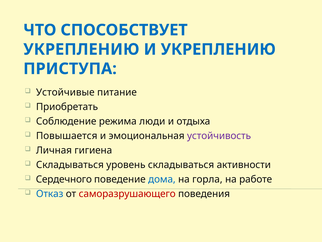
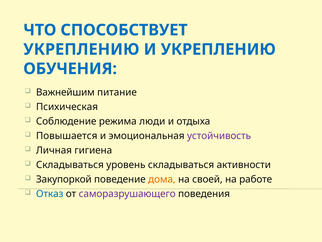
ПРИСТУПА: ПРИСТУПА -> ОБУЧЕНИЯ
Устойчивые: Устойчивые -> Важнейшим
Приобретать: Приобретать -> Психическая
Сердечного: Сердечного -> Закупоркой
дома colour: blue -> orange
горла: горла -> своей
саморазрушающего colour: red -> purple
